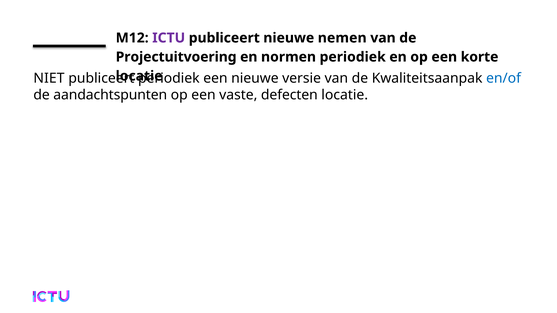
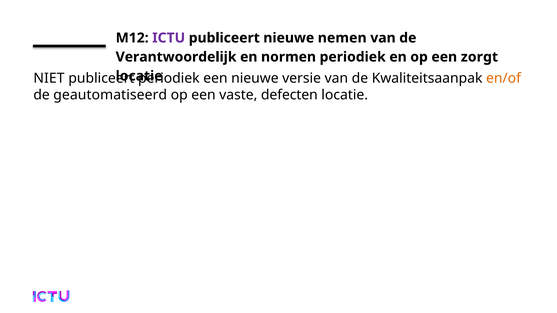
Projectuitvoering: Projectuitvoering -> Verantwoordelijk
korte: korte -> zorgt
en/of colour: blue -> orange
aandachtspunten: aandachtspunten -> geautomatiseerd
